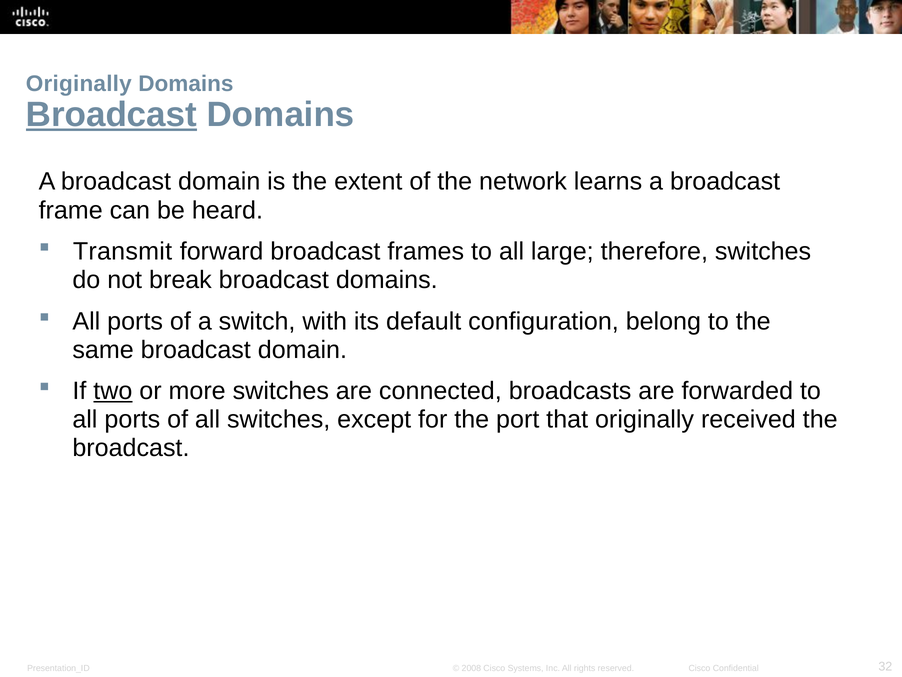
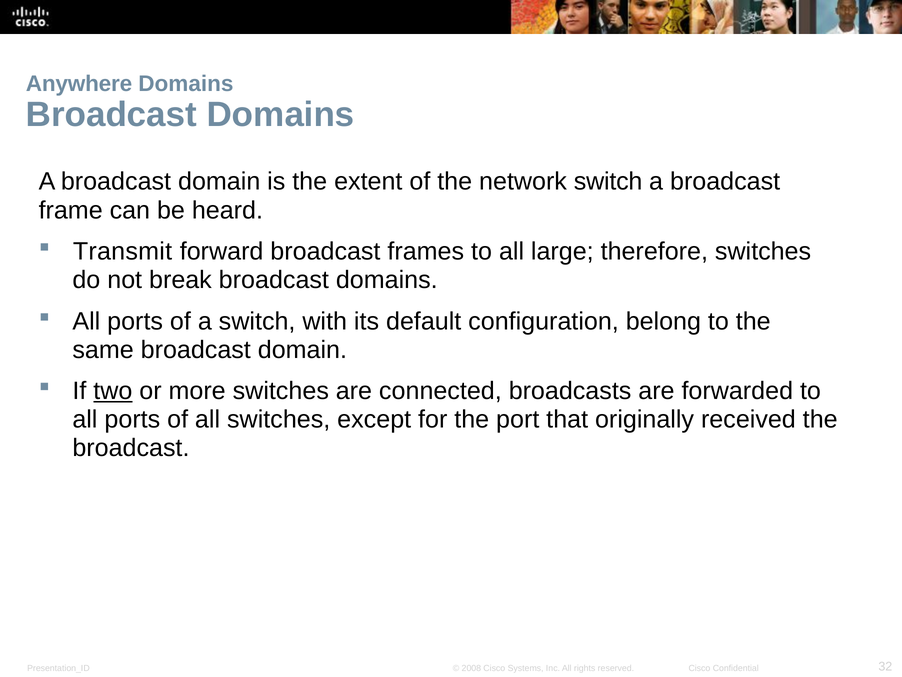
Originally at (79, 84): Originally -> Anywhere
Broadcast at (111, 115) underline: present -> none
network learns: learns -> switch
